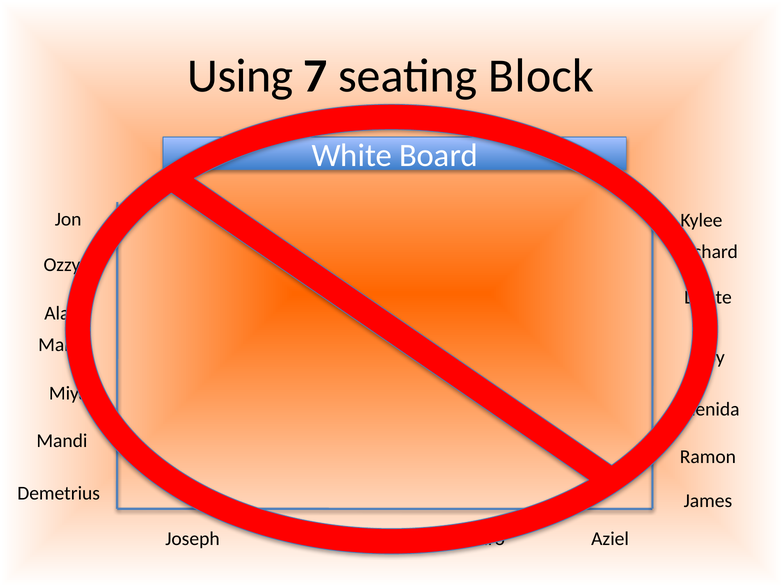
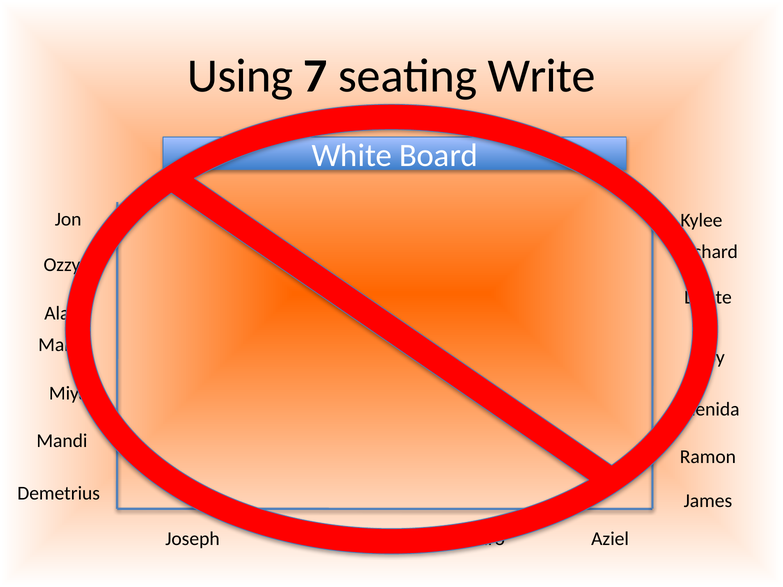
Block: Block -> Write
